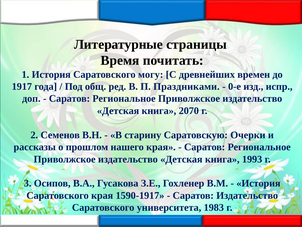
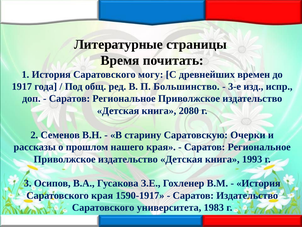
Праздниками: Праздниками -> Большинство
0-е: 0-е -> 3-е
2070: 2070 -> 2080
